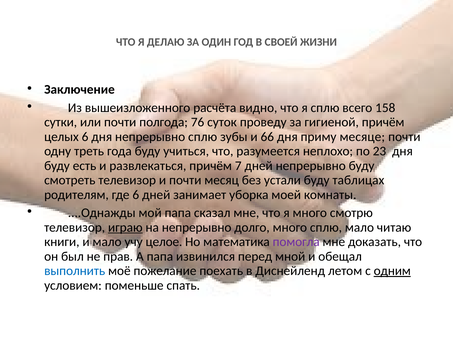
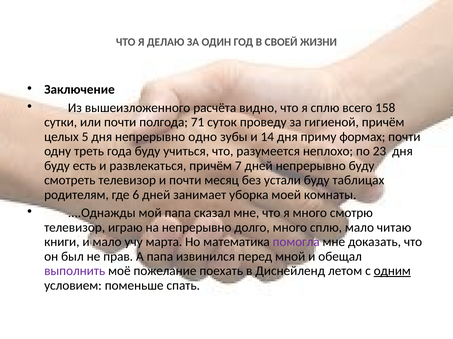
76: 76 -> 71
целых 6: 6 -> 5
непрерывно сплю: сплю -> одно
66: 66 -> 14
месяце: месяце -> формах
играю underline: present -> none
целое: целое -> марта
выполнить colour: blue -> purple
